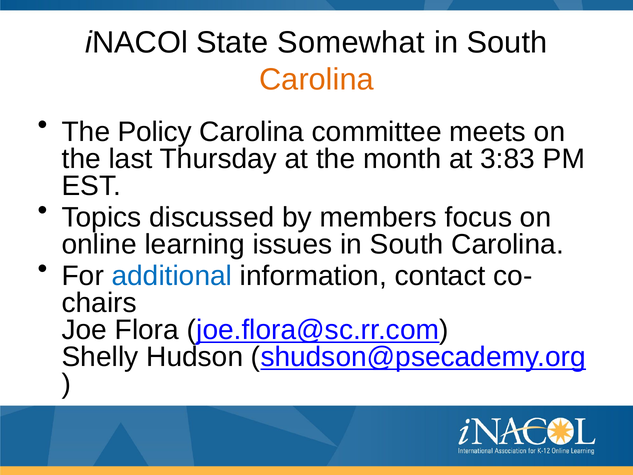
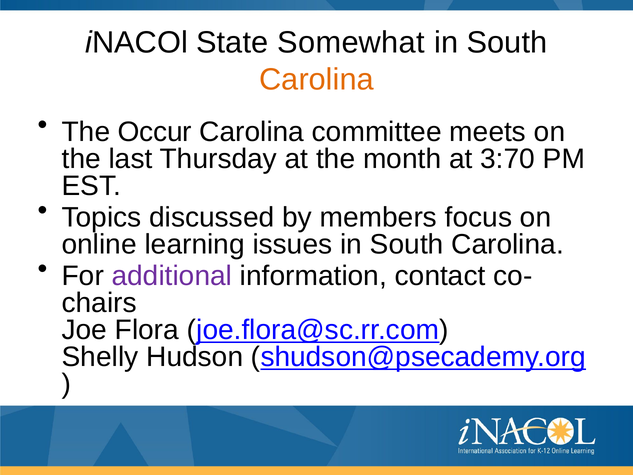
Policy: Policy -> Occur
3:83: 3:83 -> 3:70
additional colour: blue -> purple
